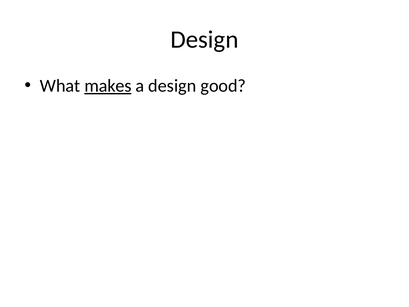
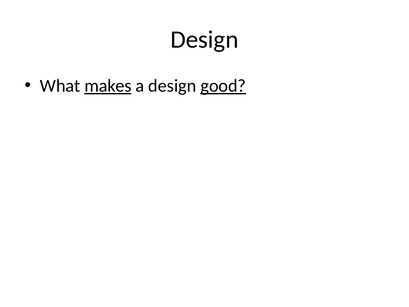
good underline: none -> present
